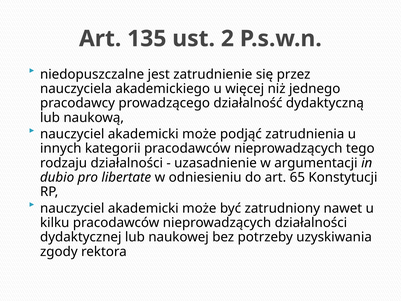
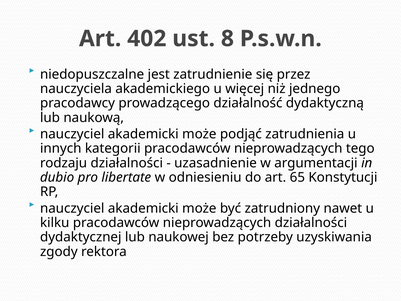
135: 135 -> 402
2: 2 -> 8
